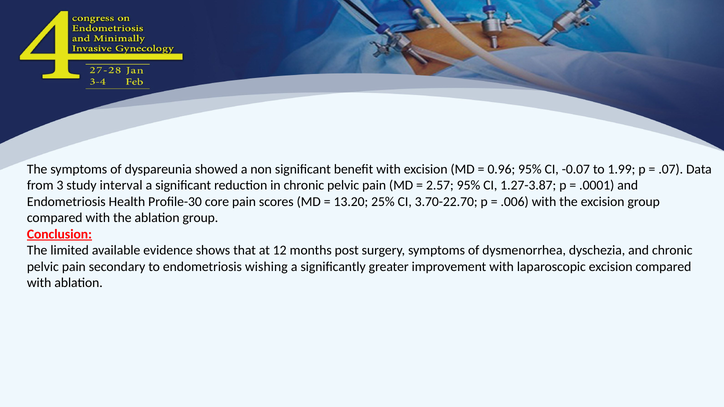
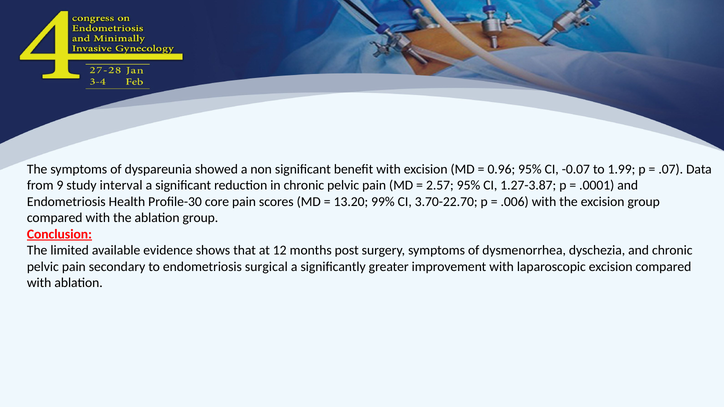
3: 3 -> 9
25%: 25% -> 99%
wishing: wishing -> surgical
